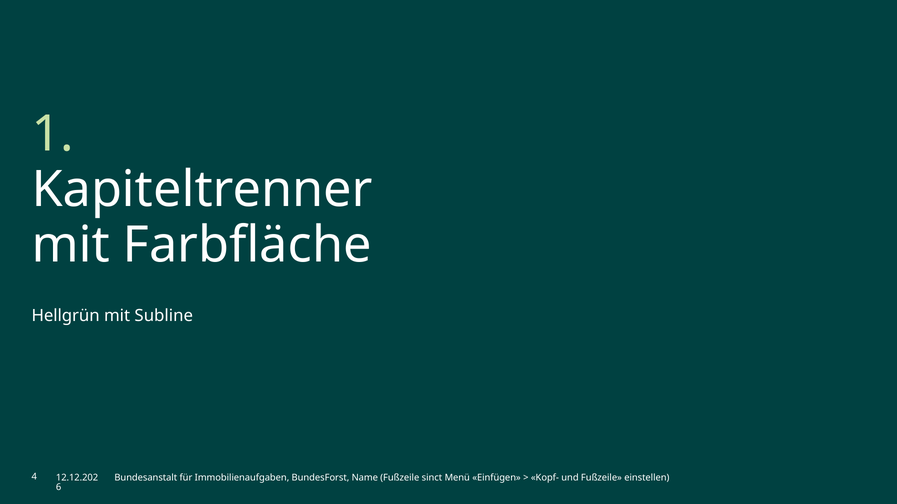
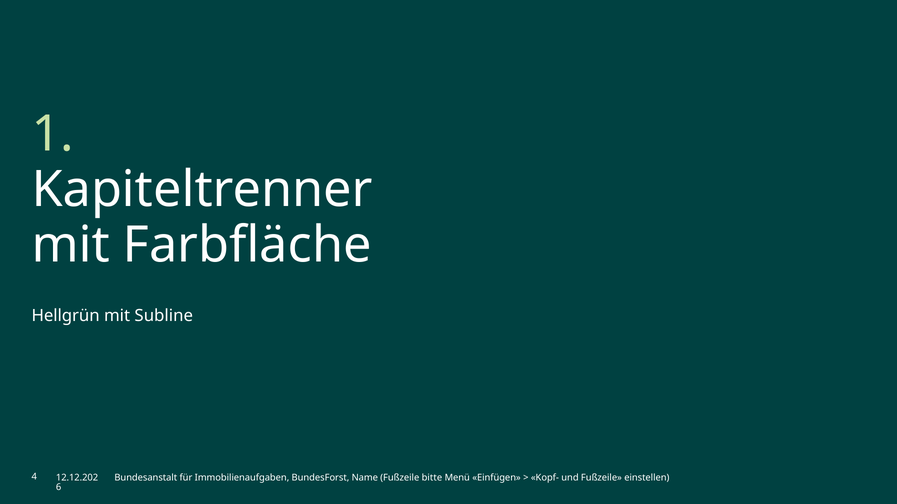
sinct: sinct -> bitte
